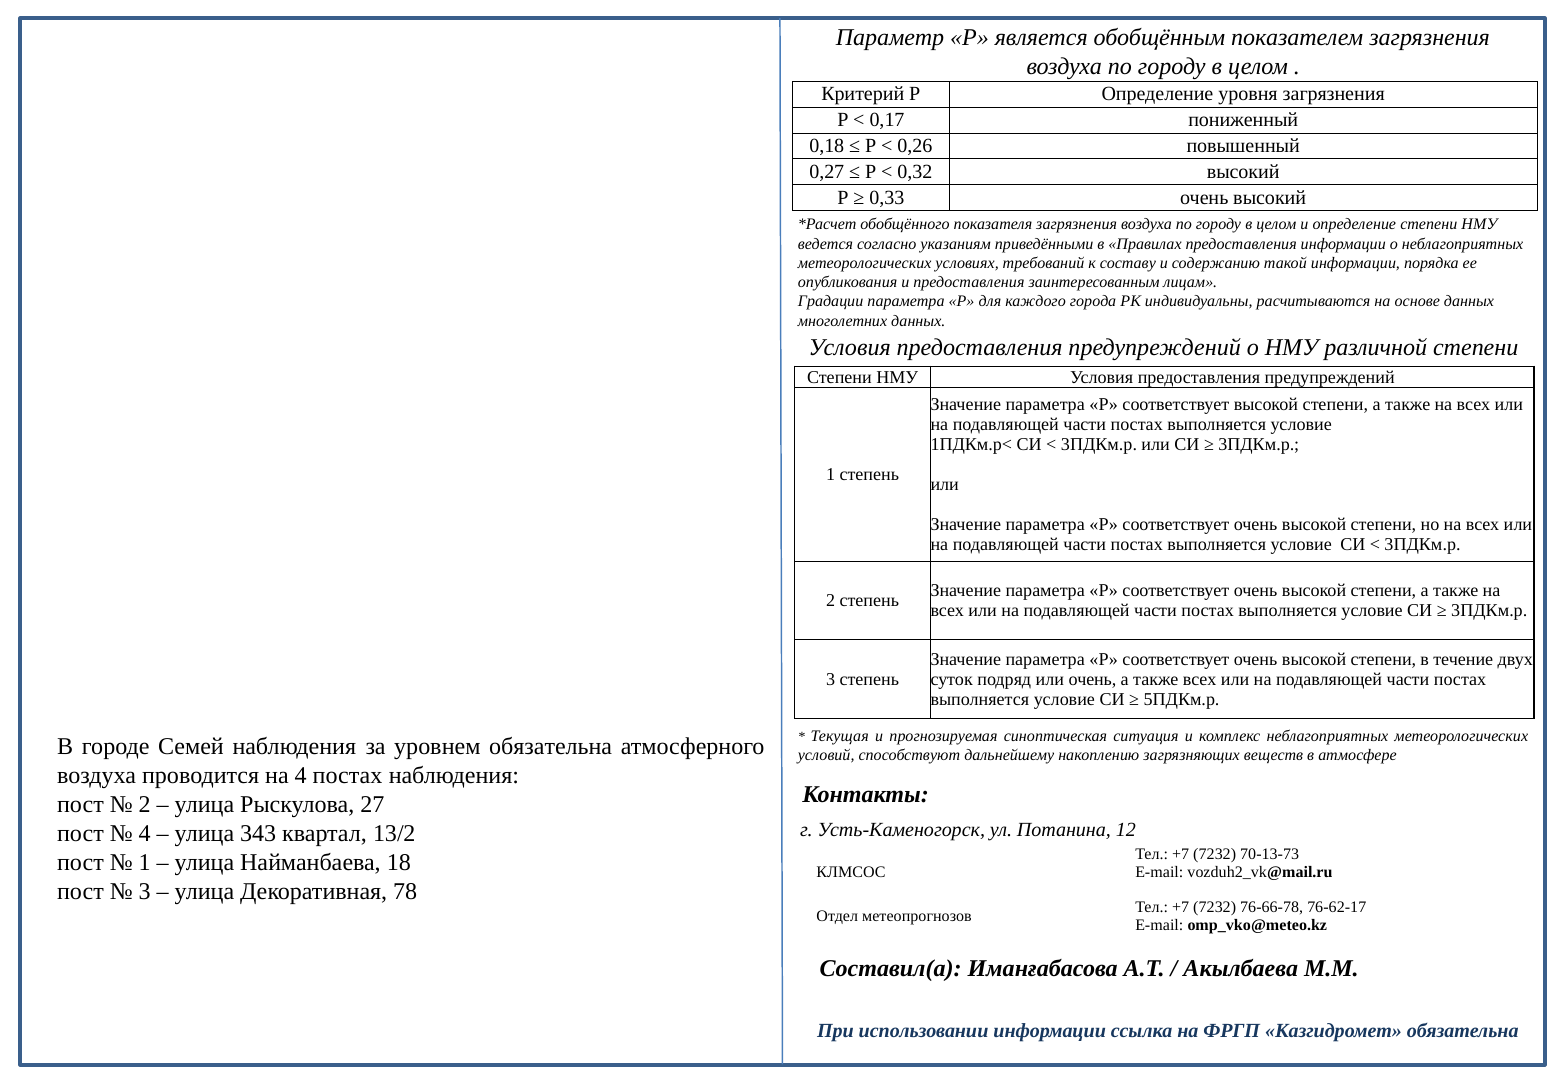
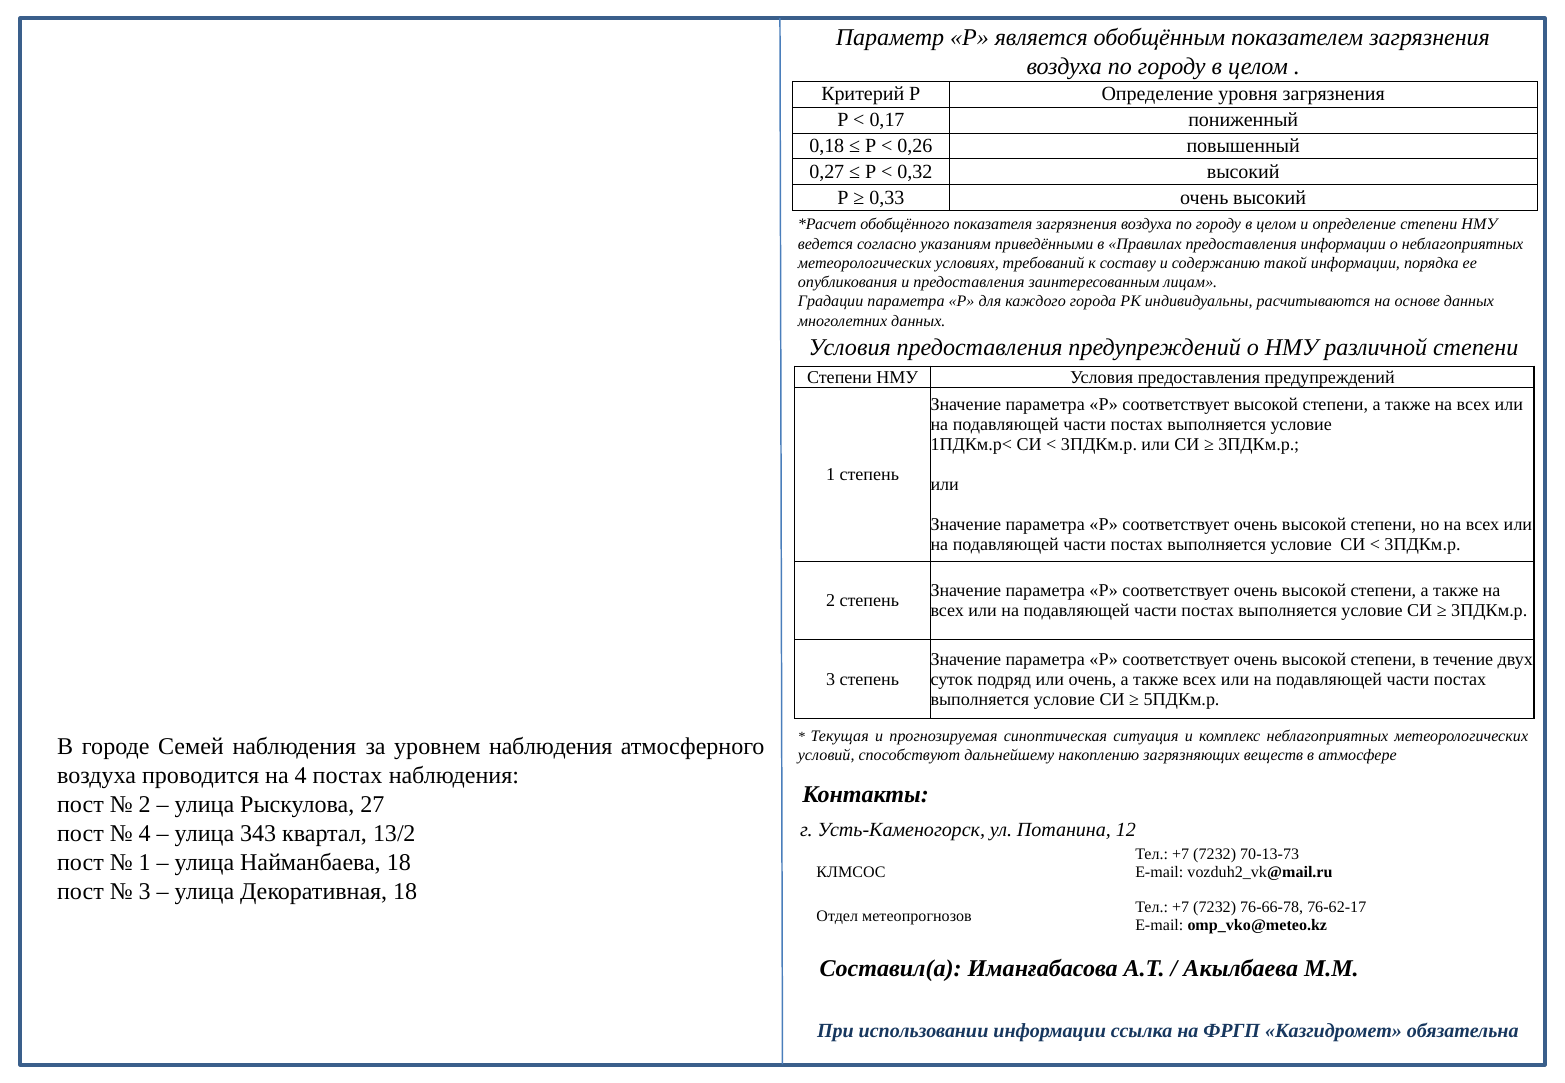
уровнем обязательна: обязательна -> наблюдения
Декоративная 78: 78 -> 18
